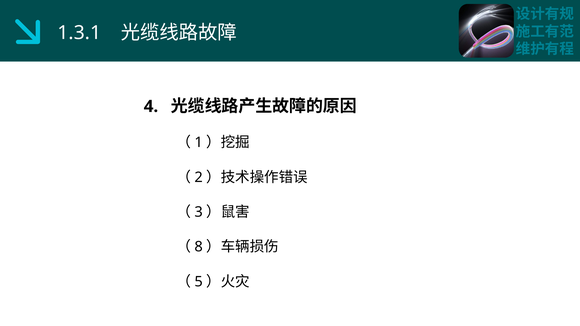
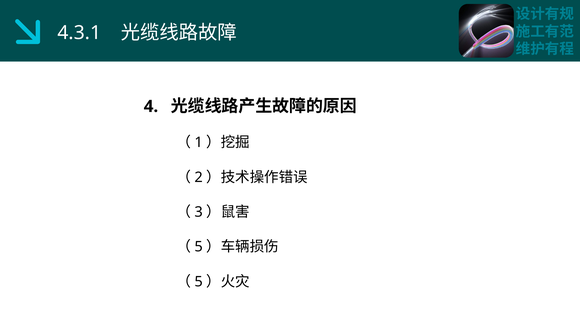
1.3.1: 1.3.1 -> 4.3.1
8 at (199, 247): 8 -> 5
